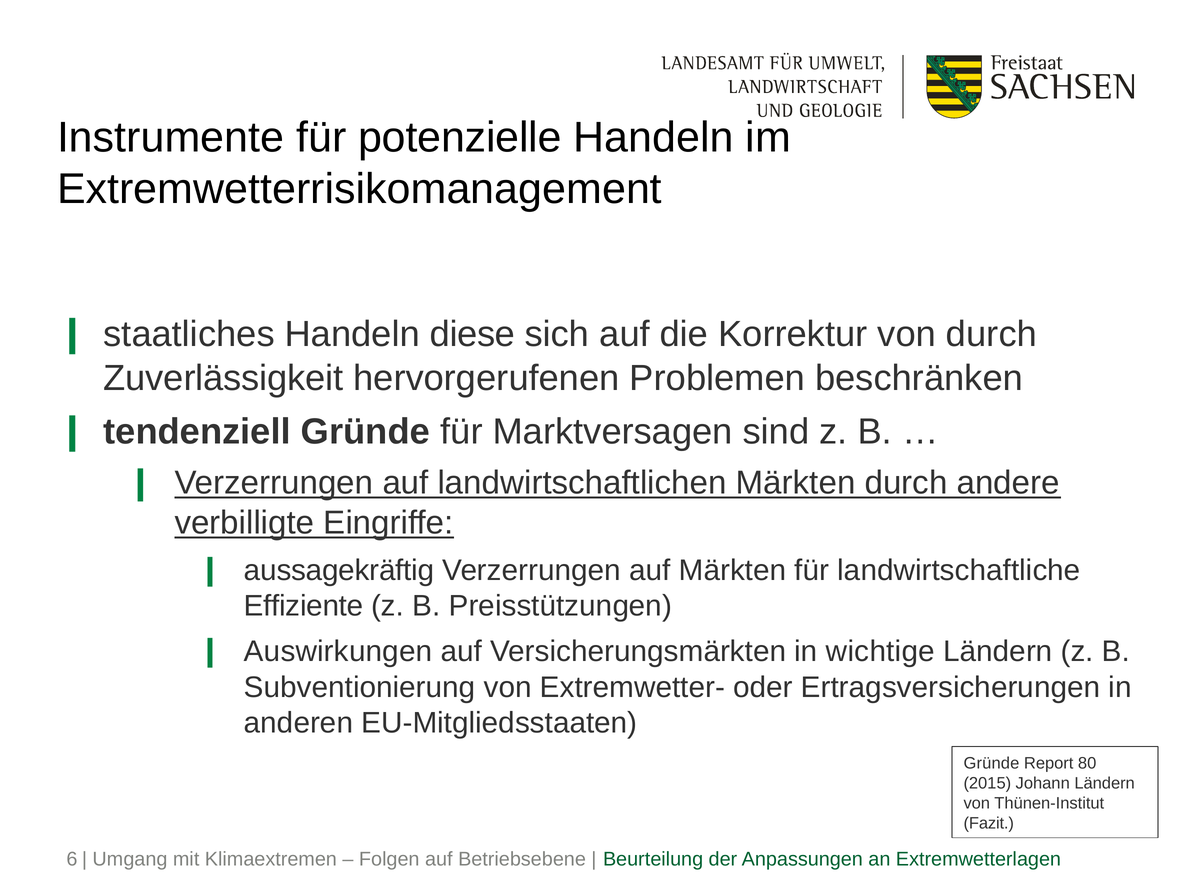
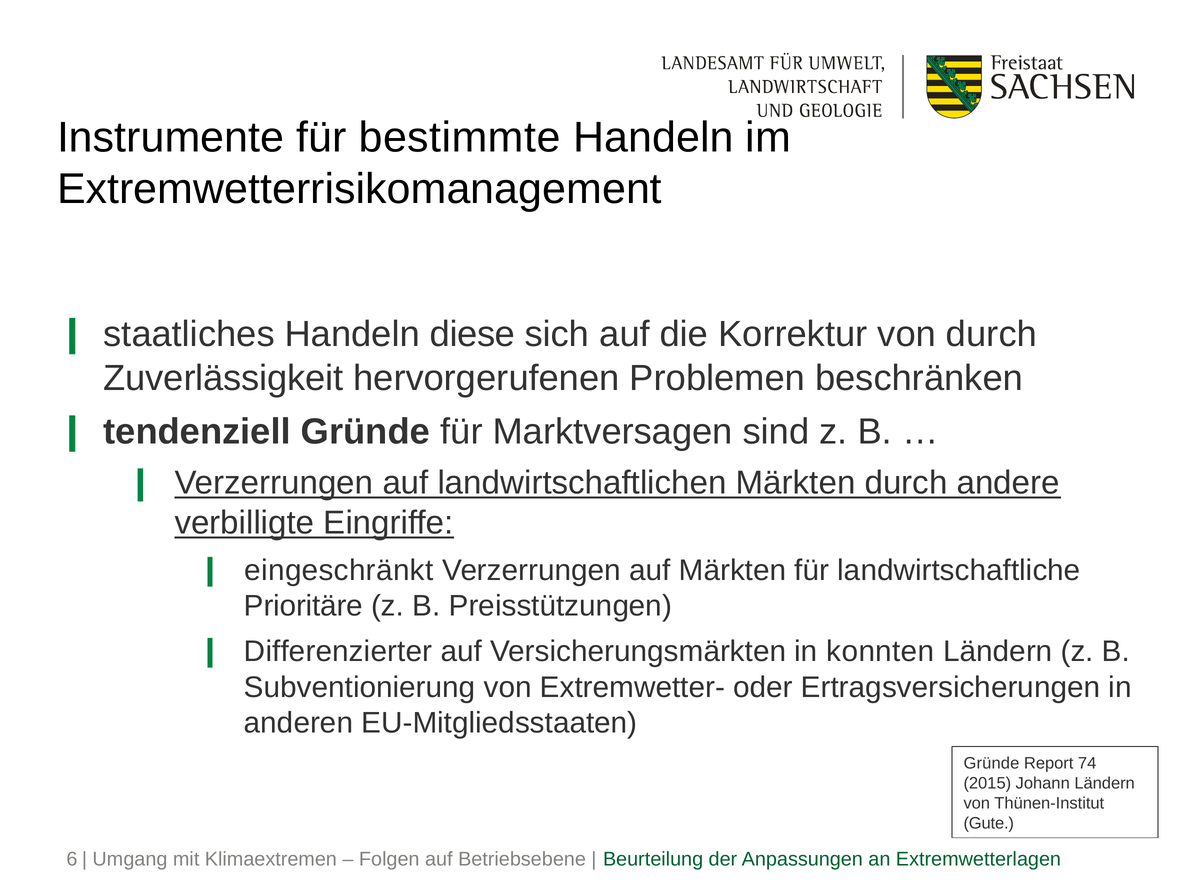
potenzielle: potenzielle -> bestimmte
aussagekräftig: aussagekräftig -> eingeschränkt
Effiziente: Effiziente -> Prioritäre
Auswirkungen: Auswirkungen -> Differenzierter
wichtige: wichtige -> konnten
80: 80 -> 74
Fazit: Fazit -> Gute
